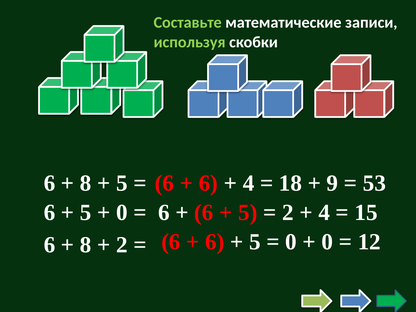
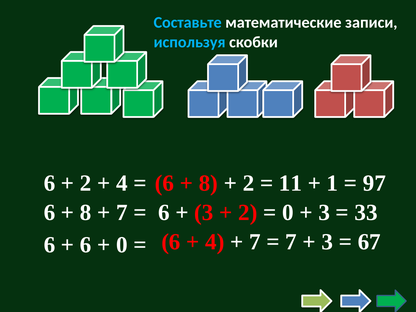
Составьте colour: light green -> light blue
используя colour: light green -> light blue
8 at (86, 183): 8 -> 2
5 at (122, 183): 5 -> 4
6 at (208, 183): 6 -> 8
4 at (248, 183): 4 -> 2
18: 18 -> 11
9: 9 -> 1
53: 53 -> 97
5 at (86, 213): 5 -> 8
0 at (122, 213): 0 -> 7
6 at (204, 213): 6 -> 3
5 at (248, 213): 5 -> 2
2 at (288, 213): 2 -> 0
4 at (324, 213): 4 -> 3
15: 15 -> 33
6 at (215, 242): 6 -> 4
5 at (255, 242): 5 -> 7
0 at (291, 242): 0 -> 7
0 at (327, 242): 0 -> 3
12: 12 -> 67
8 at (86, 245): 8 -> 6
2 at (122, 245): 2 -> 0
